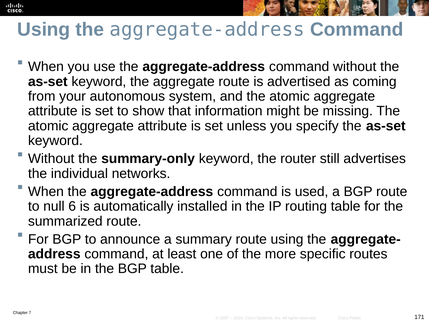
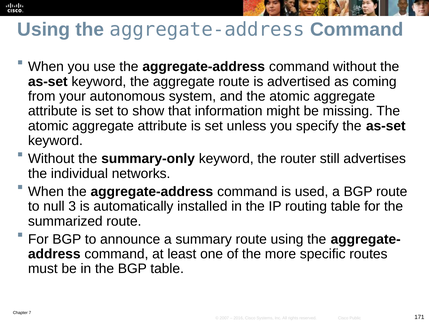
6: 6 -> 3
